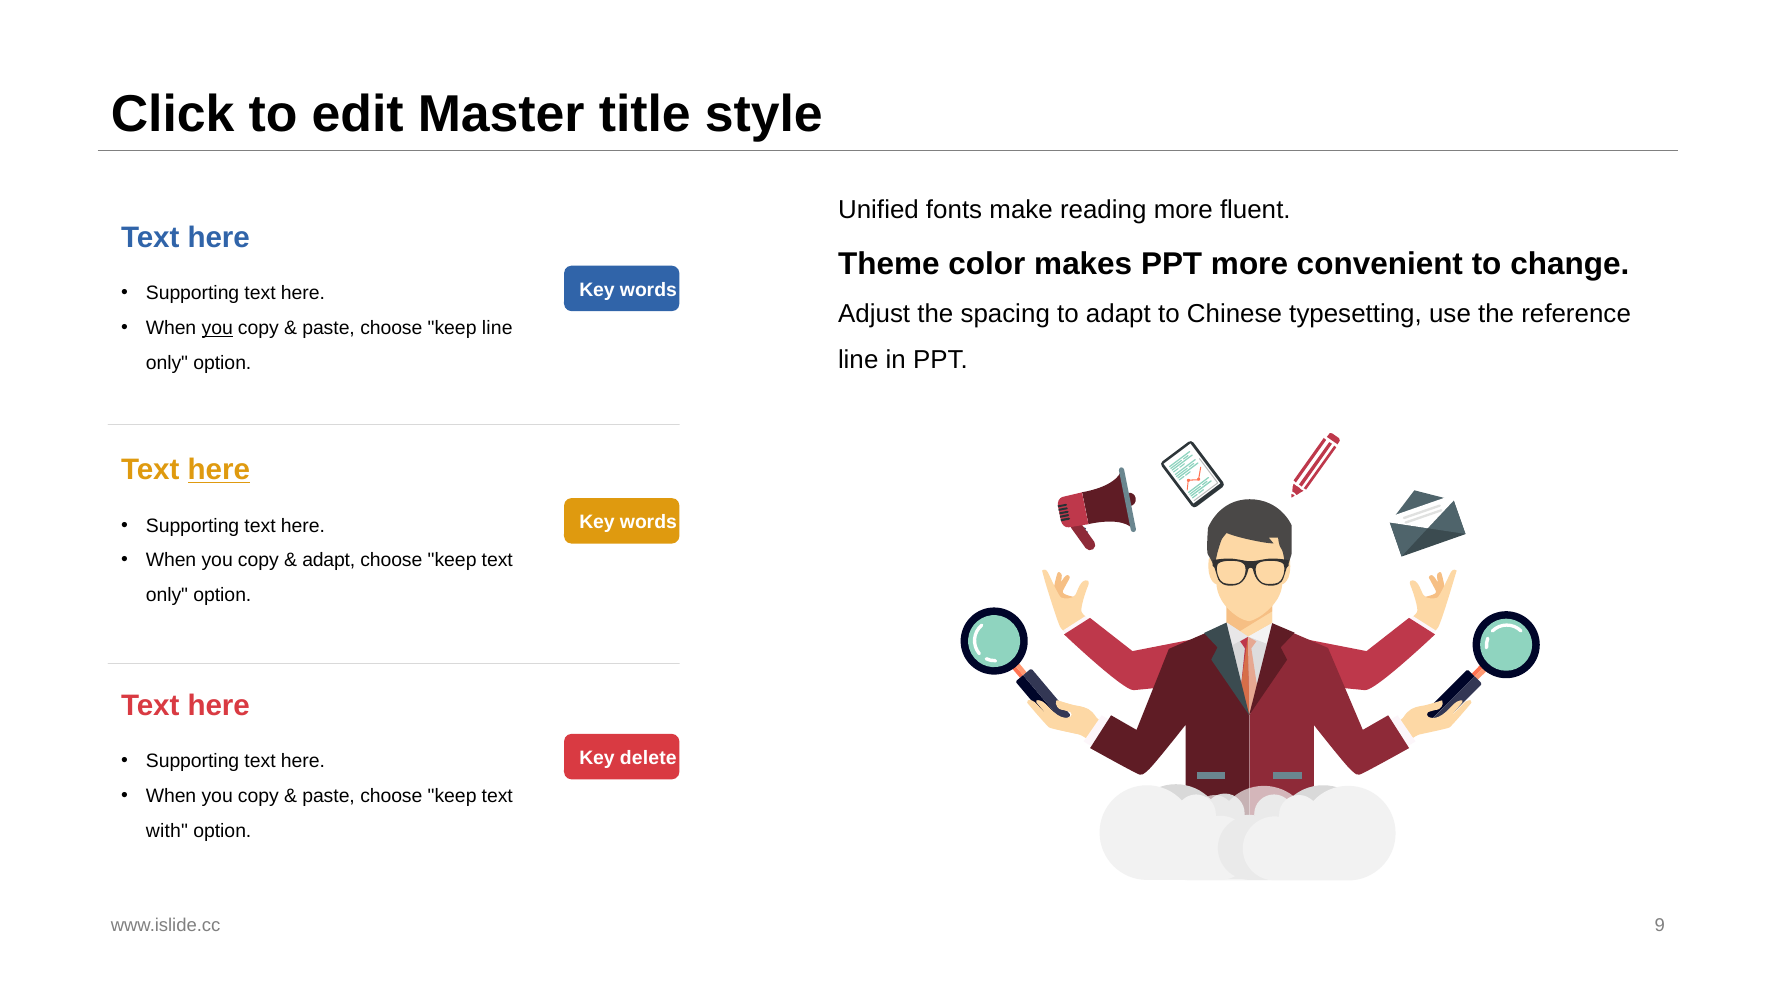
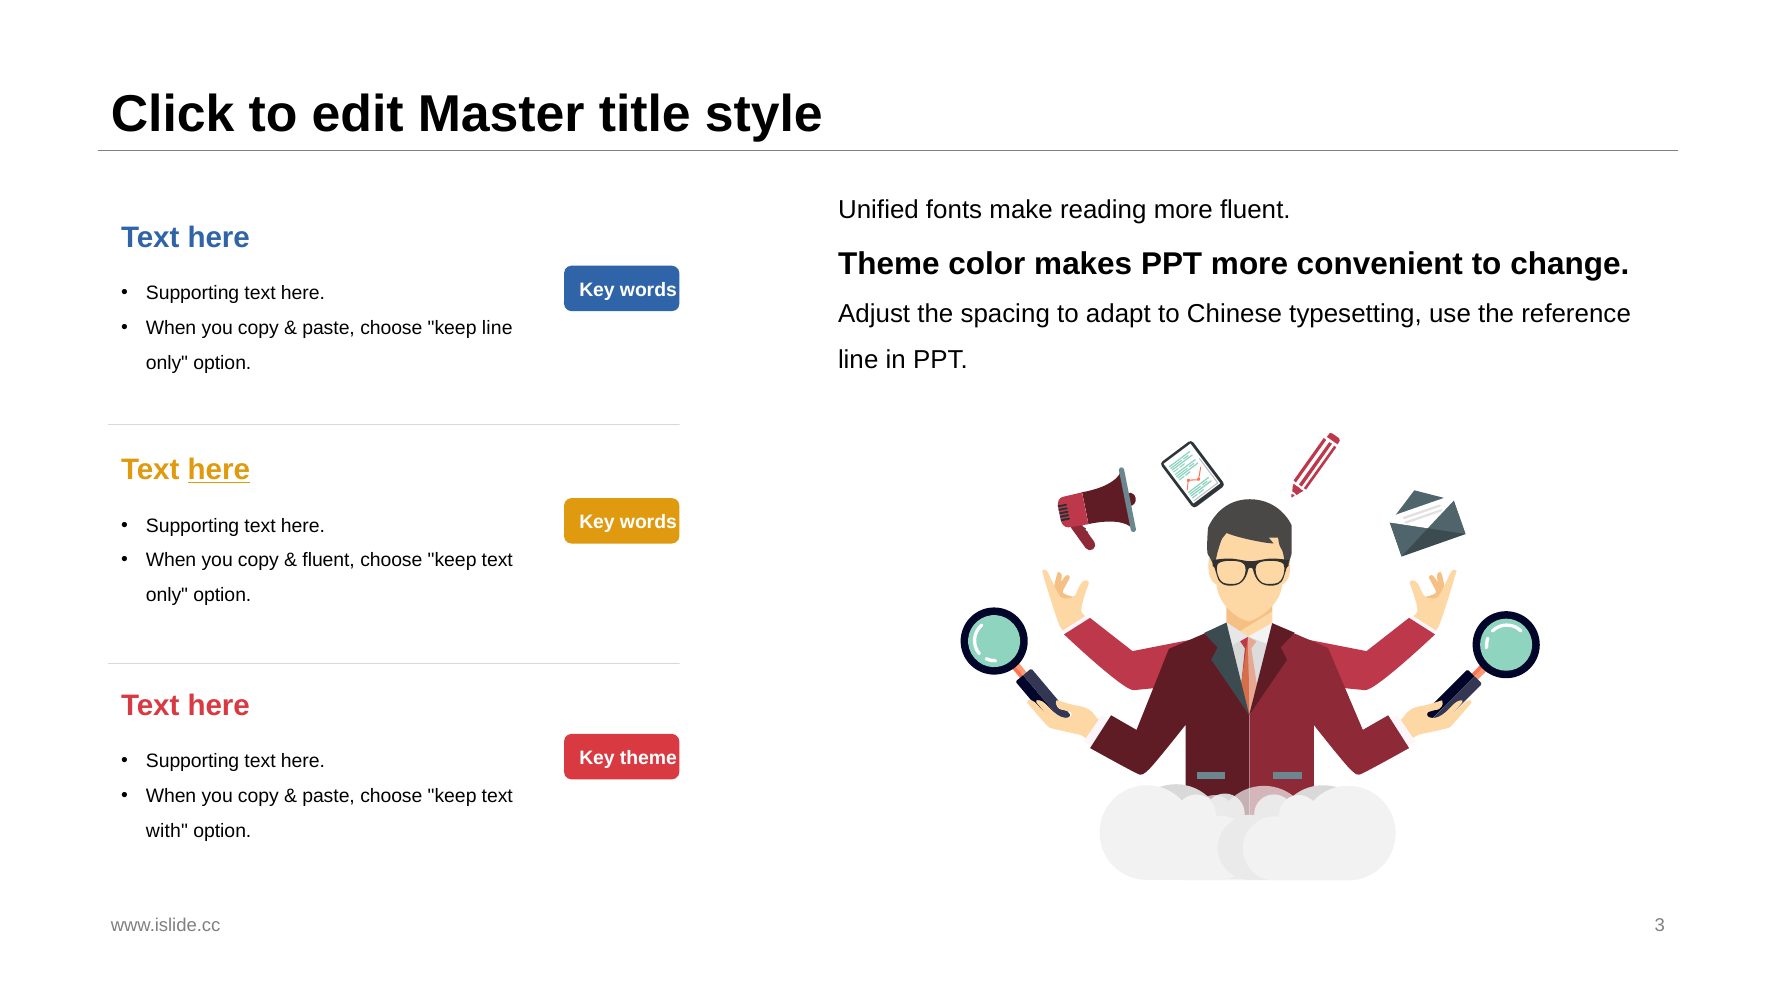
you at (217, 328) underline: present -> none
adapt at (329, 561): adapt -> fluent
Key delete: delete -> theme
9: 9 -> 3
